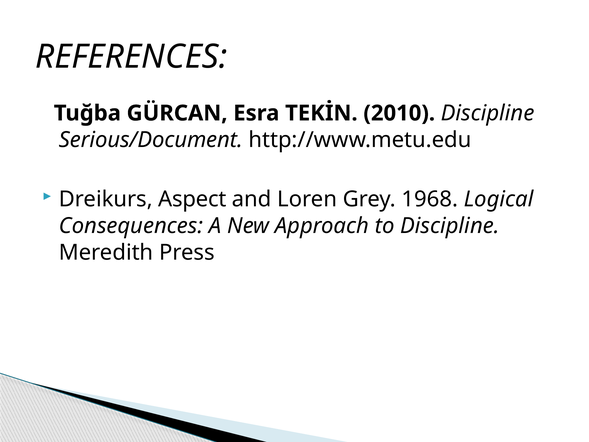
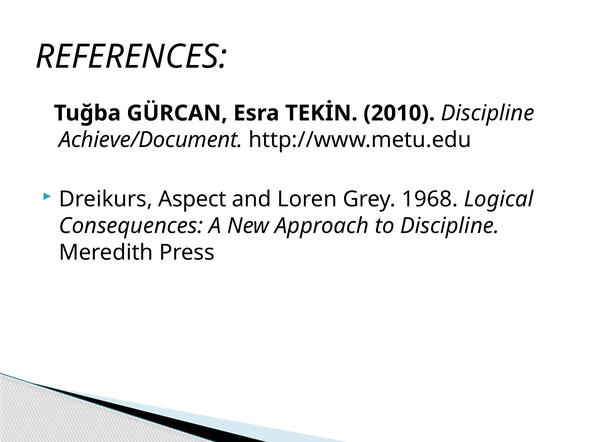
Serious/Document: Serious/Document -> Achieve/Document
